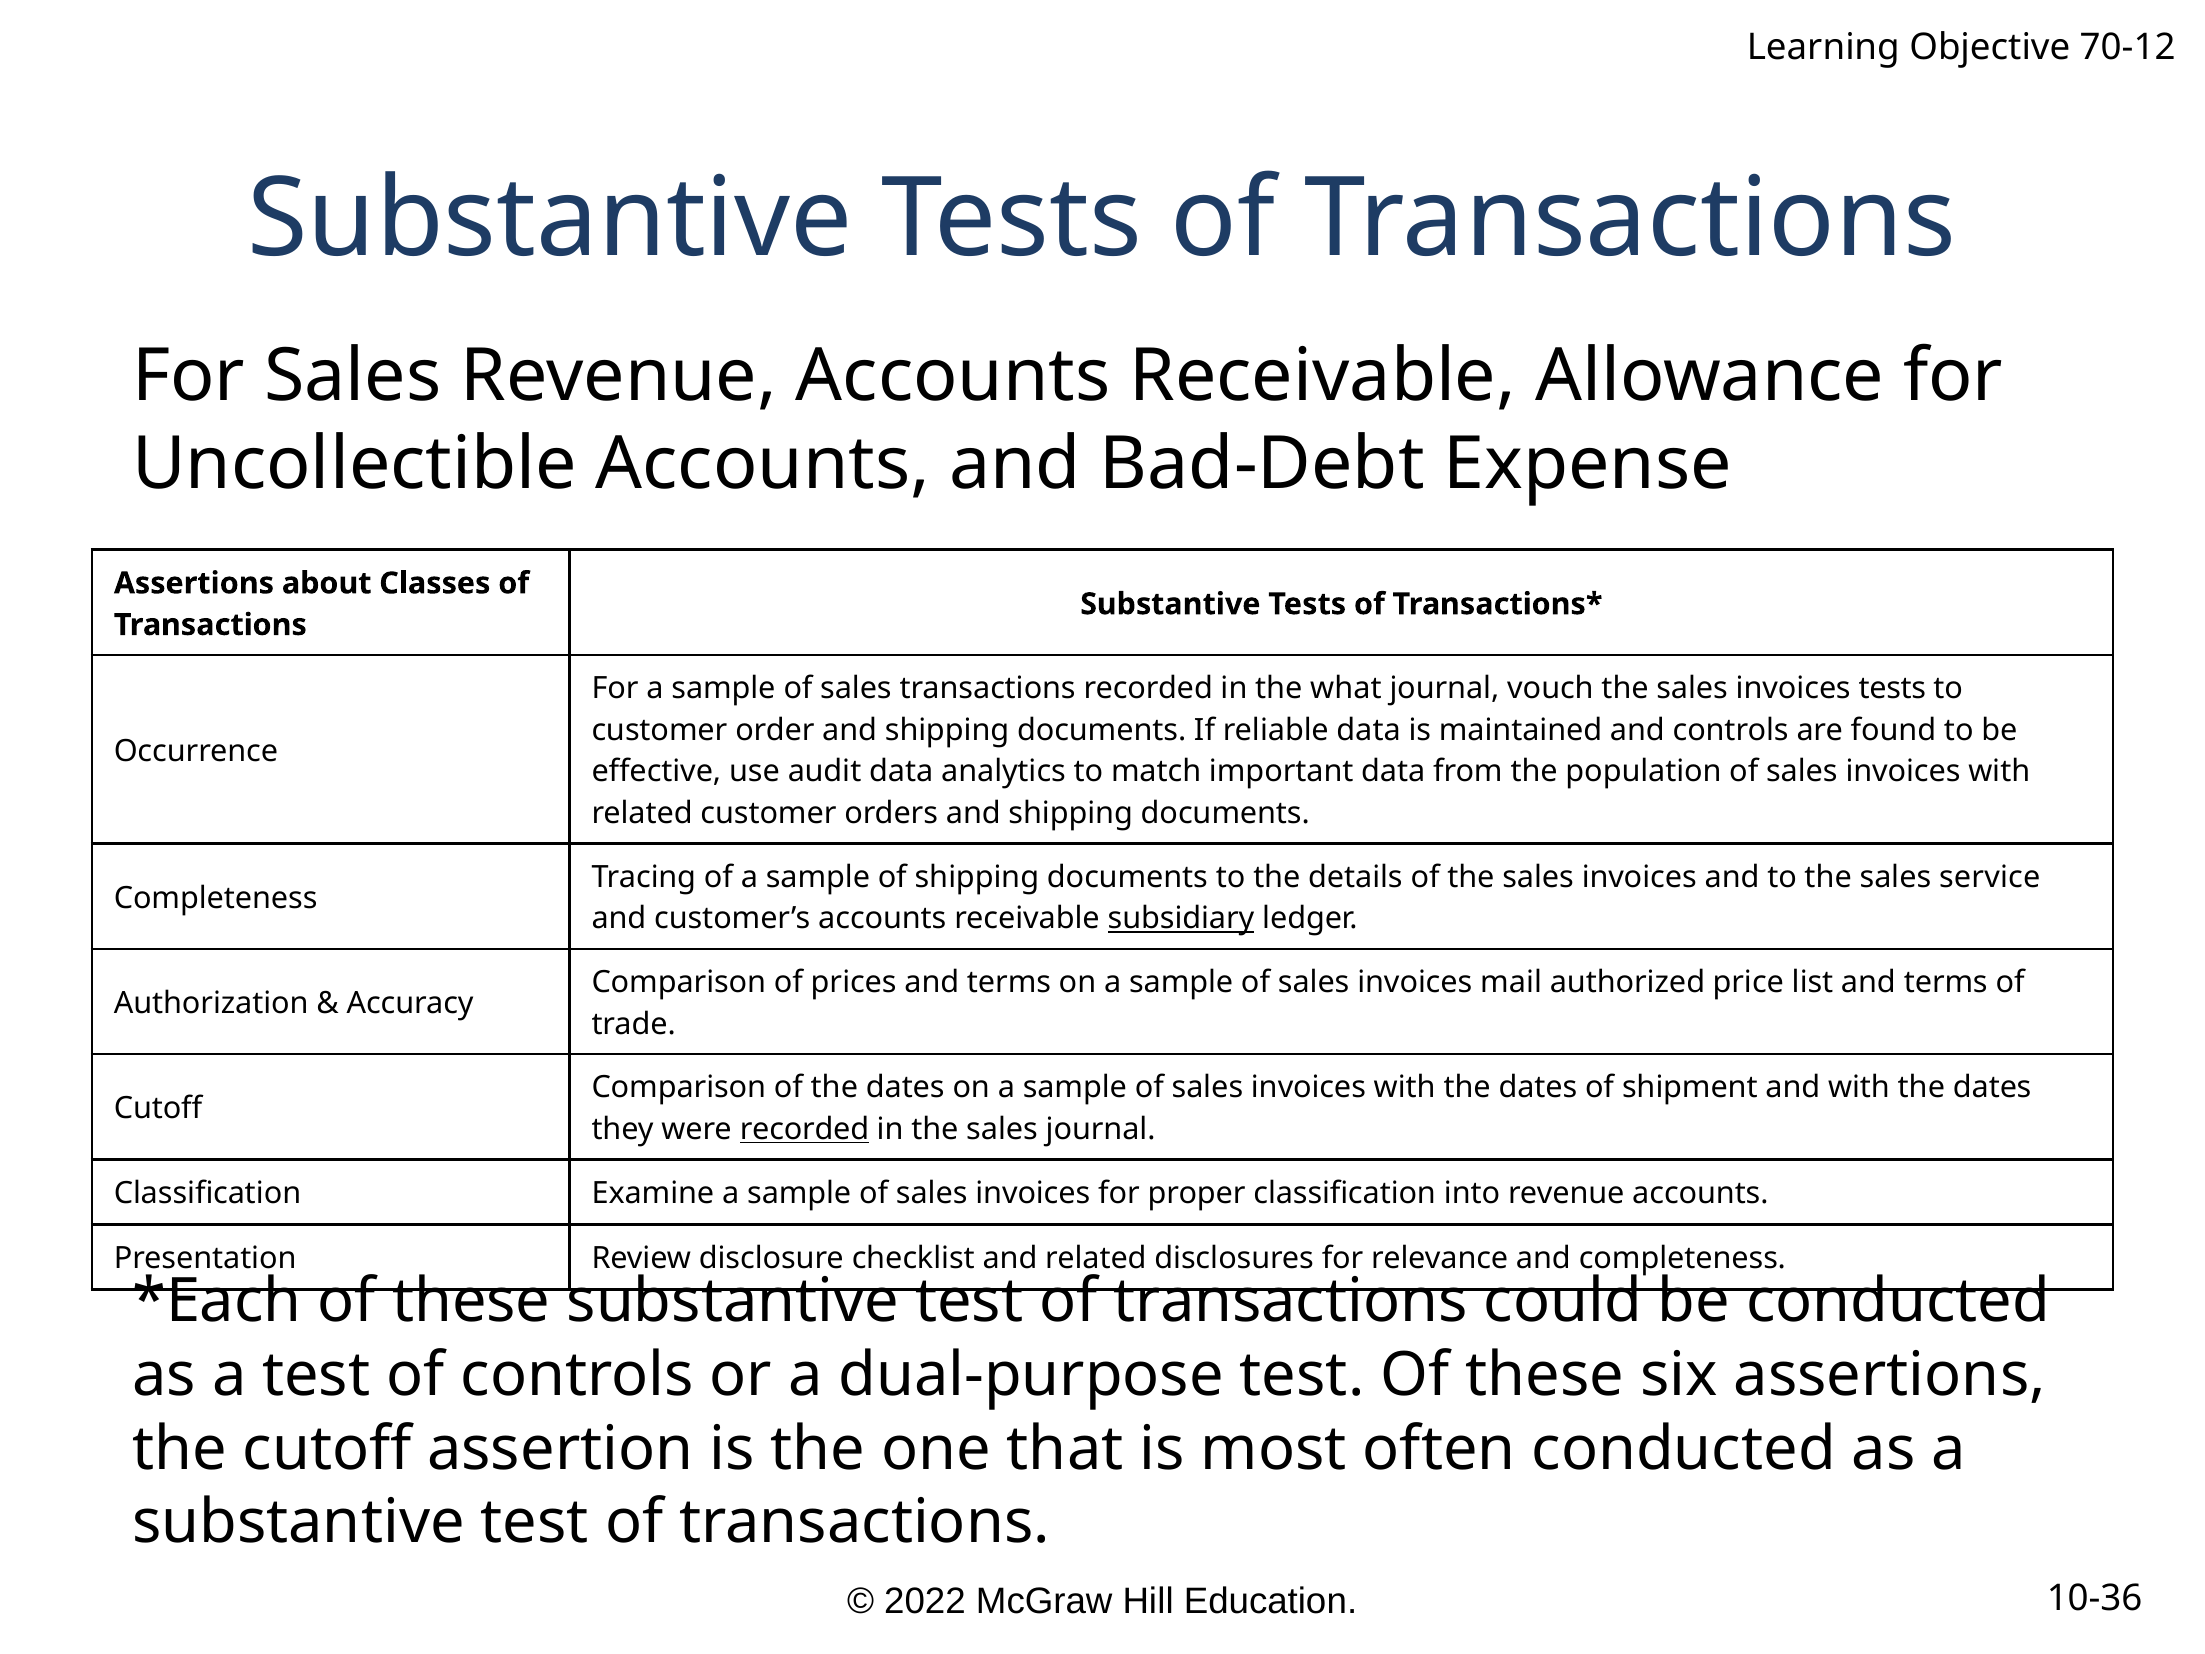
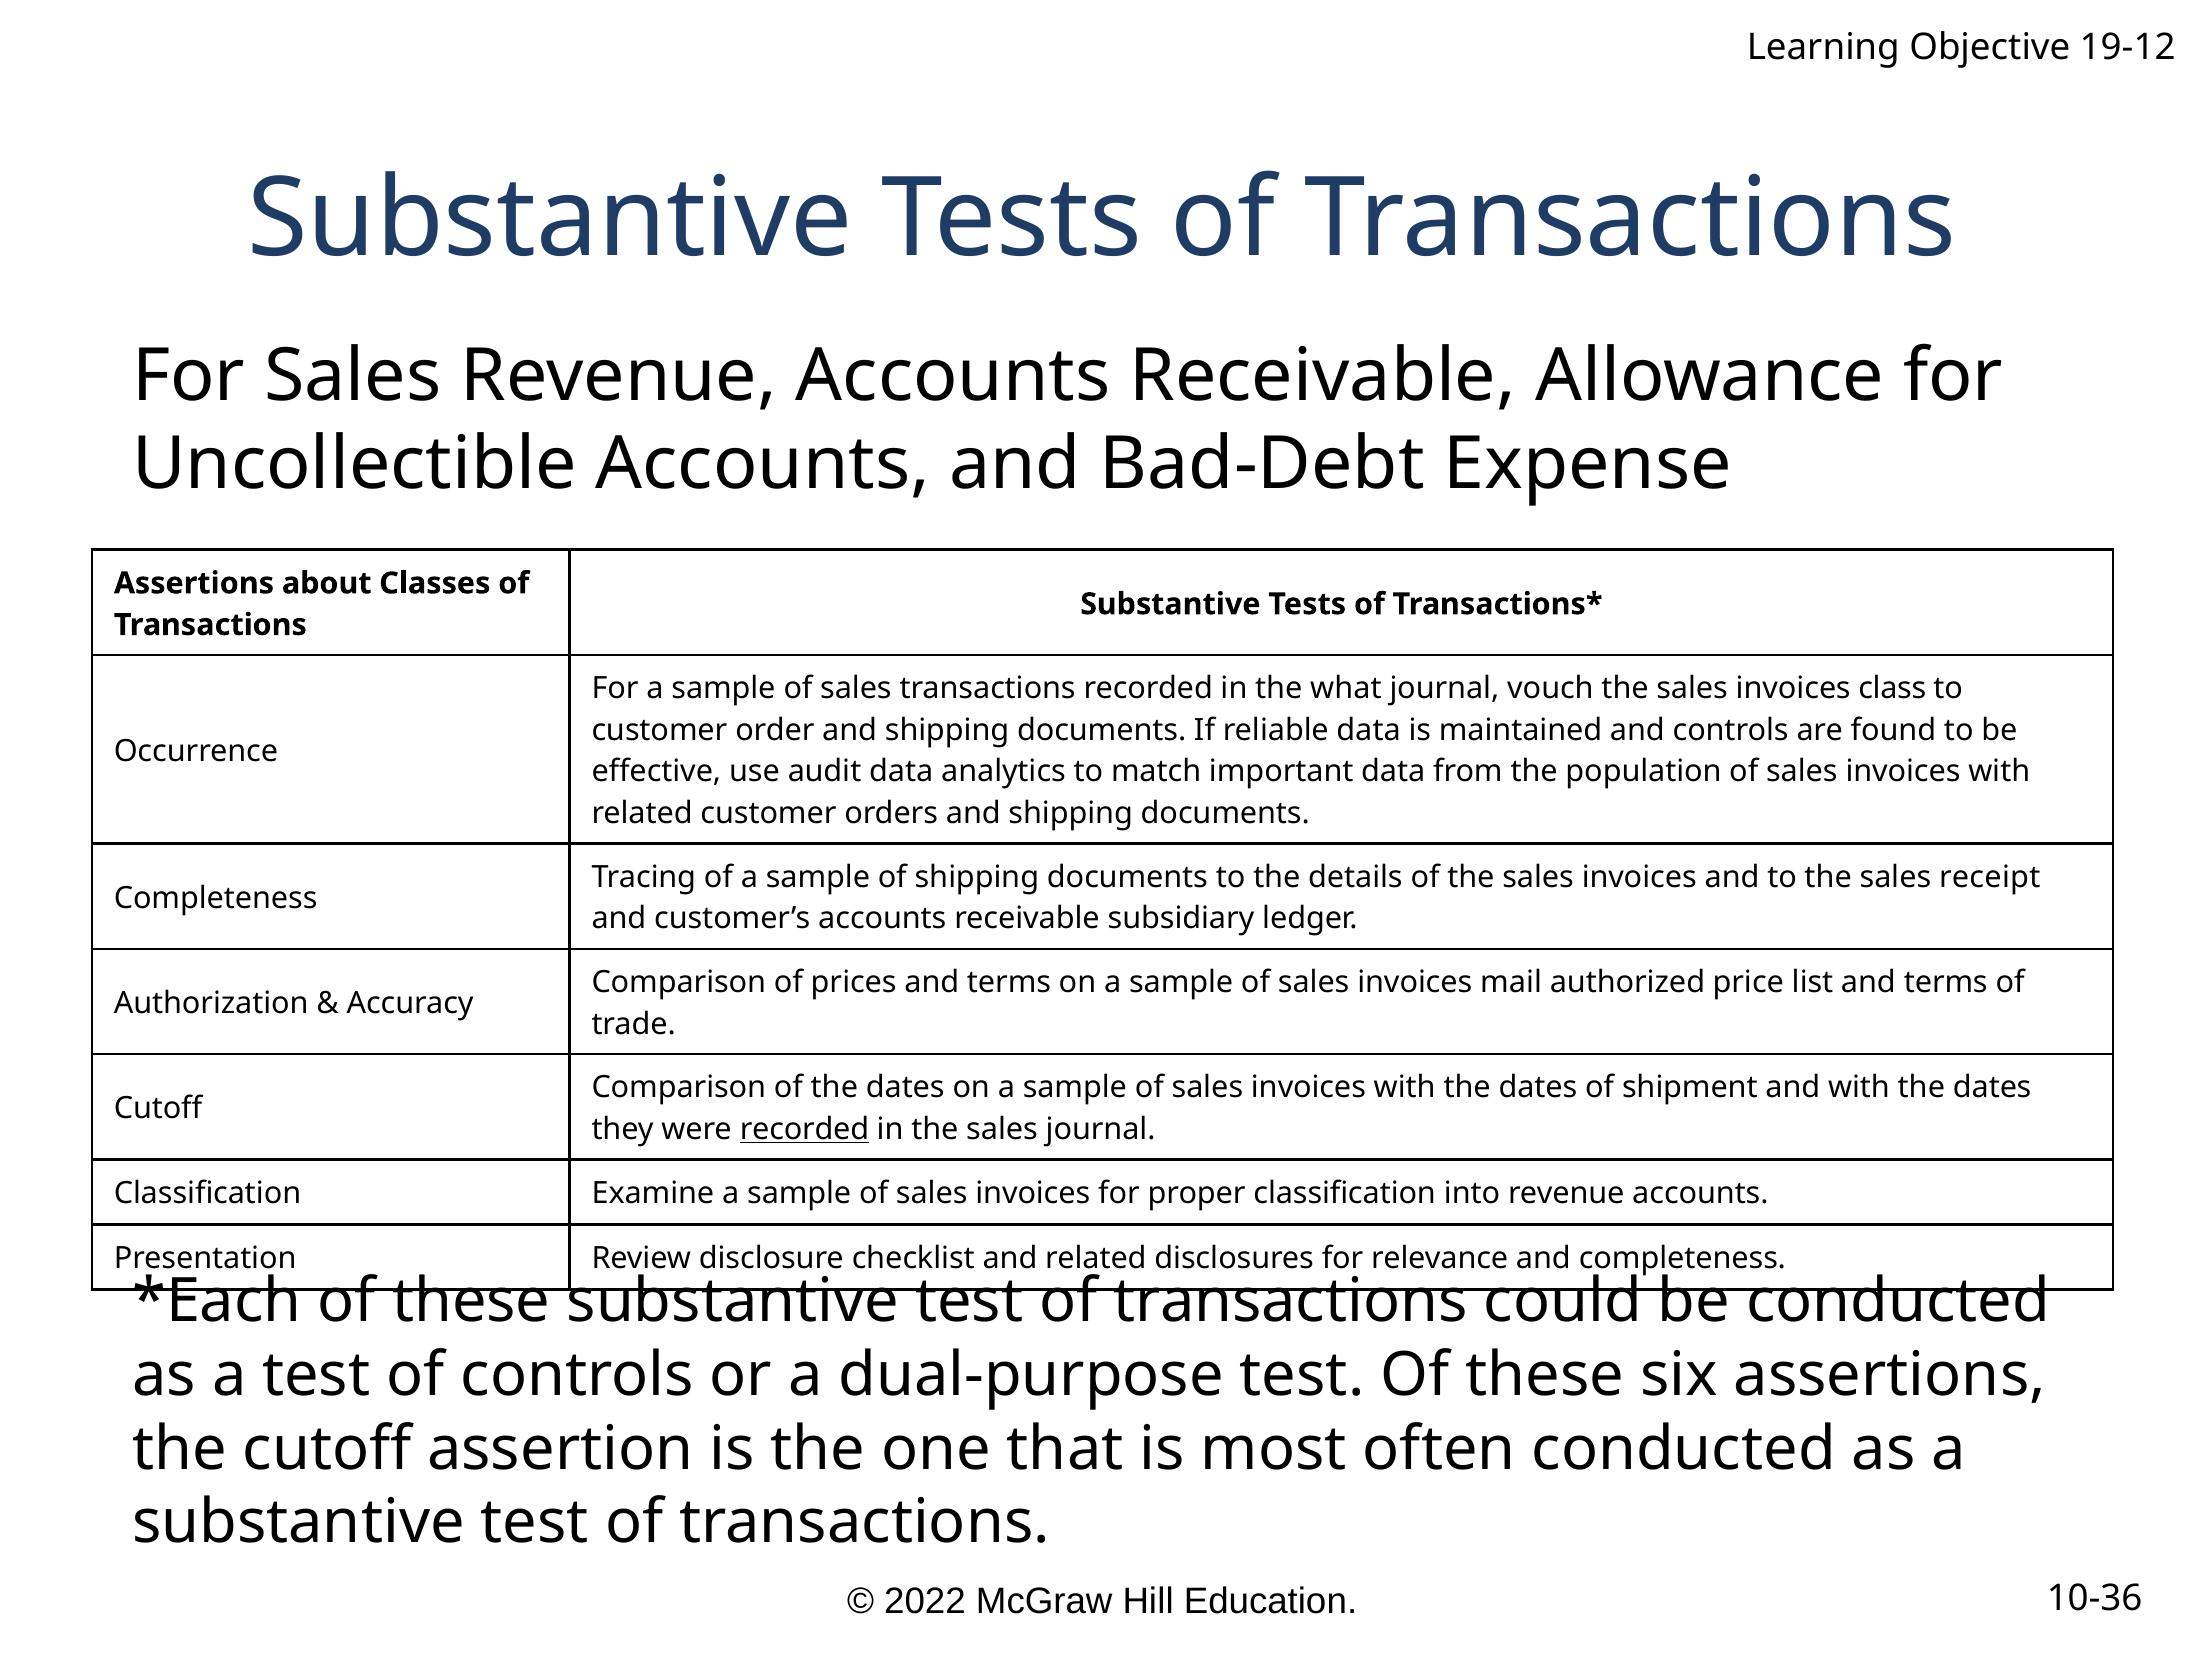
70-12: 70-12 -> 19-12
invoices tests: tests -> class
service: service -> receipt
subsidiary underline: present -> none
